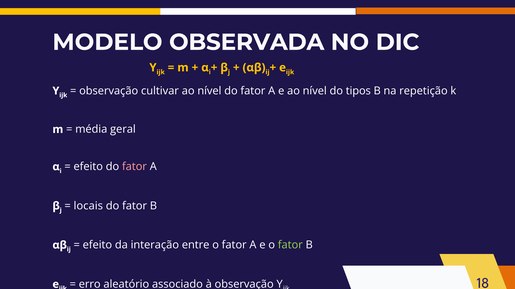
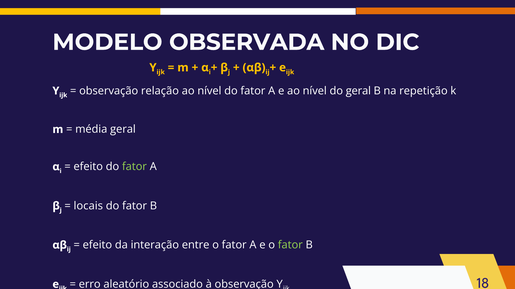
cultivar: cultivar -> relação
do tipos: tipos -> geral
fator at (134, 167) colour: pink -> light green
